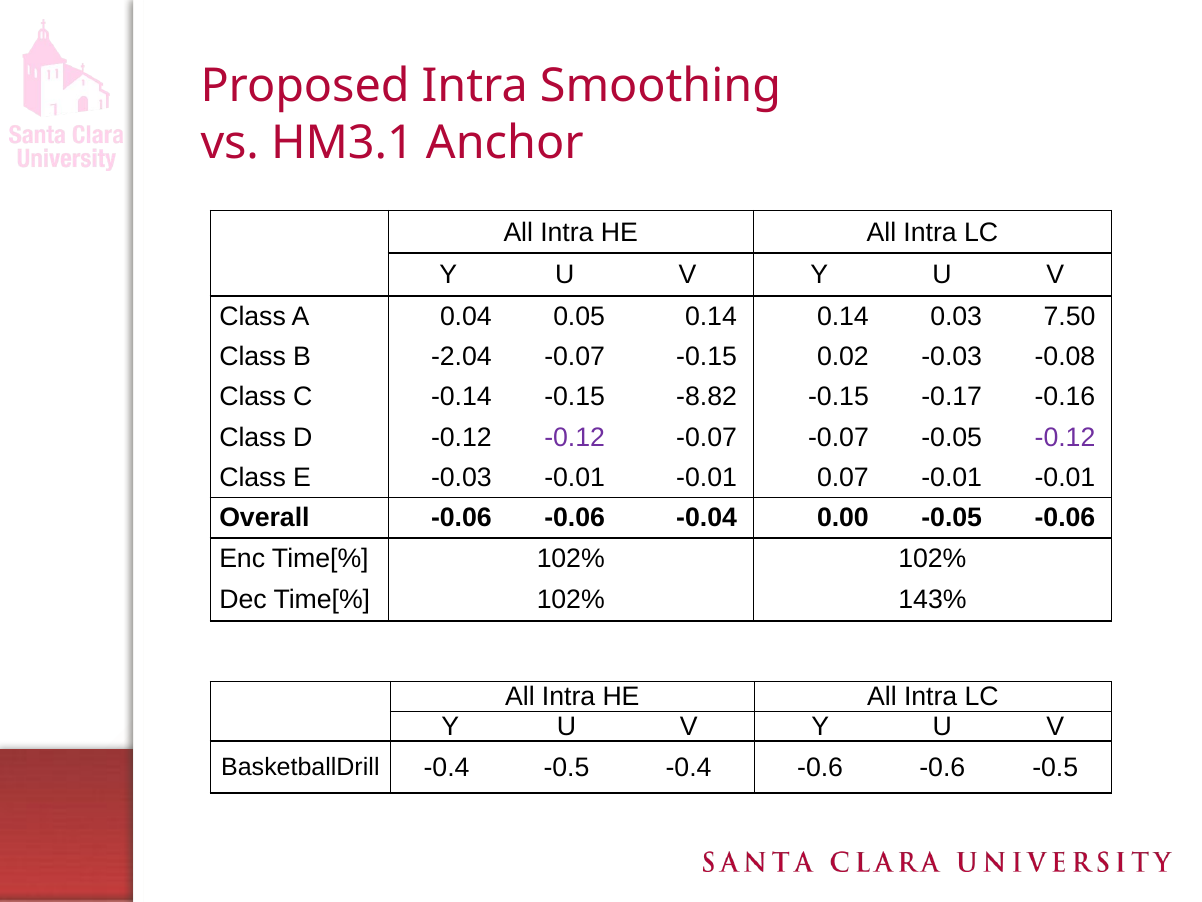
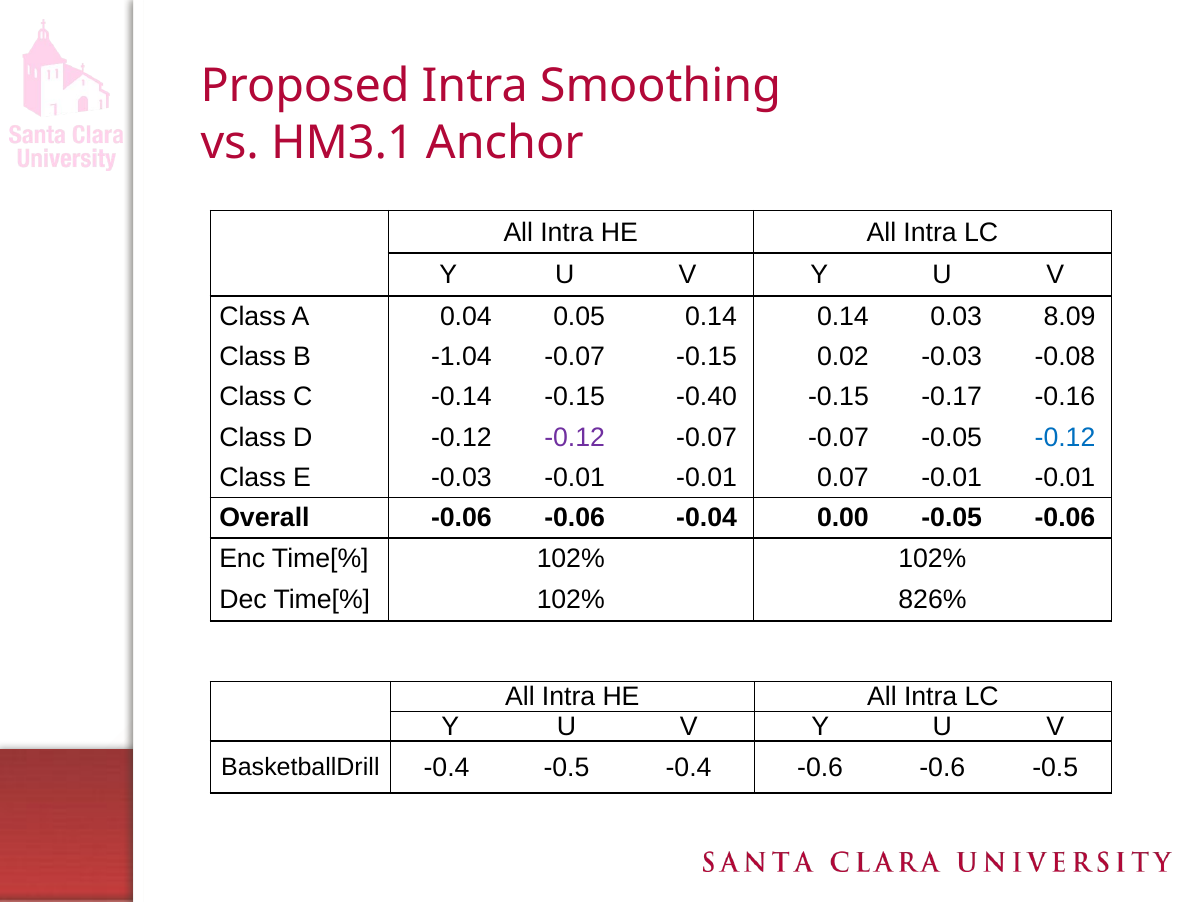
7.50: 7.50 -> 8.09
-2.04: -2.04 -> -1.04
-8.82: -8.82 -> -0.40
-0.12 at (1065, 437) colour: purple -> blue
143%: 143% -> 826%
